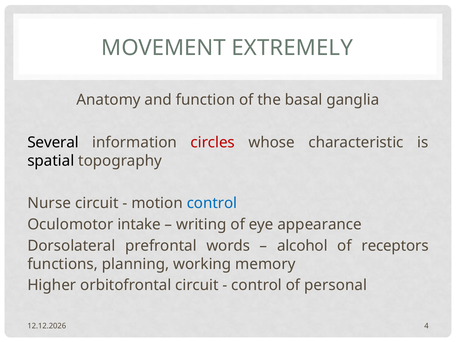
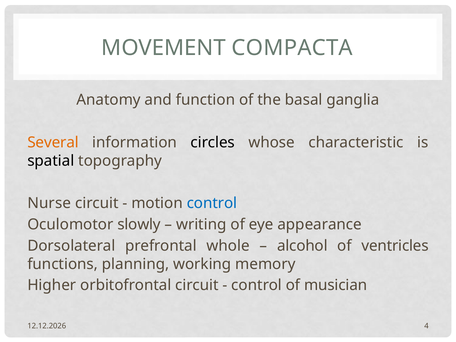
EXTREMELY: EXTREMELY -> COMPACTA
Several colour: black -> orange
circles colour: red -> black
intake: intake -> slowly
words: words -> whole
receptors: receptors -> ventricles
personal: personal -> musician
